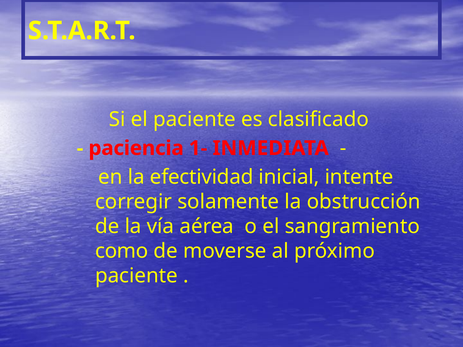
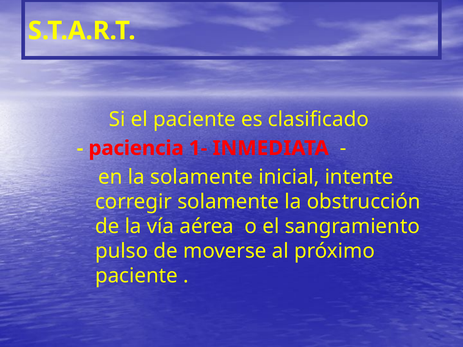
la efectividad: efectividad -> solamente
como: como -> pulso
